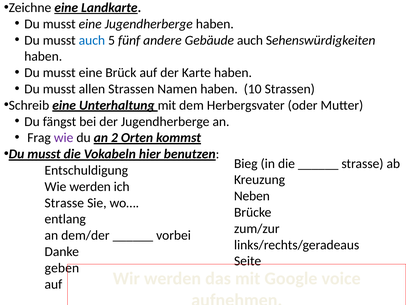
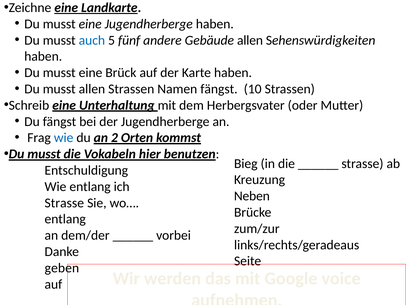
Gebäude auch: auch -> allen
Namen haben: haben -> fängst
wie at (64, 138) colour: purple -> blue
Wie werden: werden -> entlang
